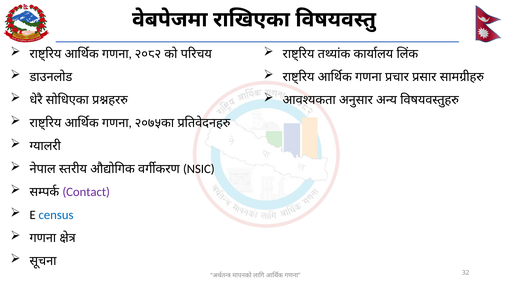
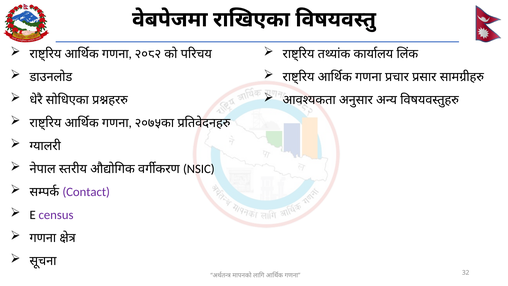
census colour: blue -> purple
